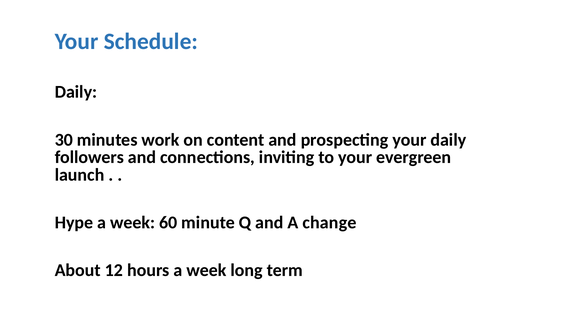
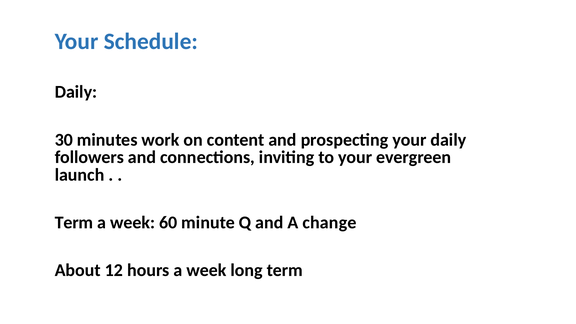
Hype at (74, 222): Hype -> Term
